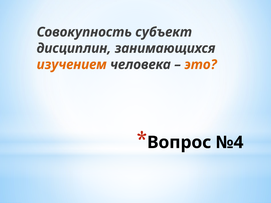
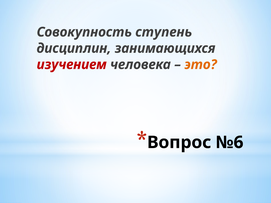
субъект: субъект -> ступень
изучением colour: orange -> red
№4: №4 -> №6
